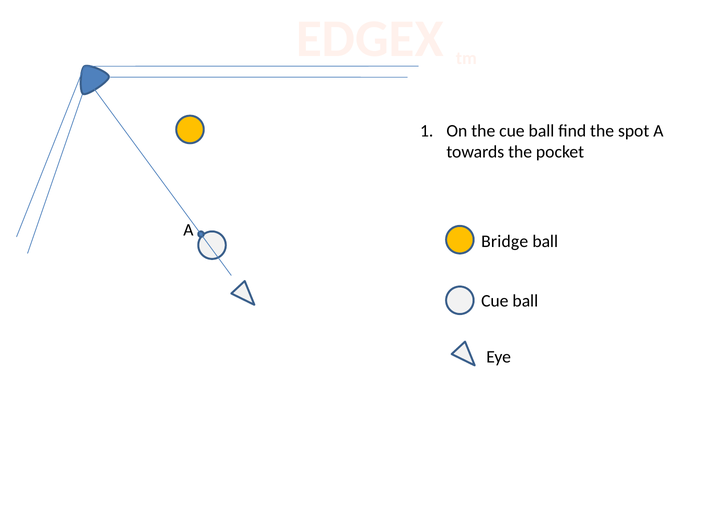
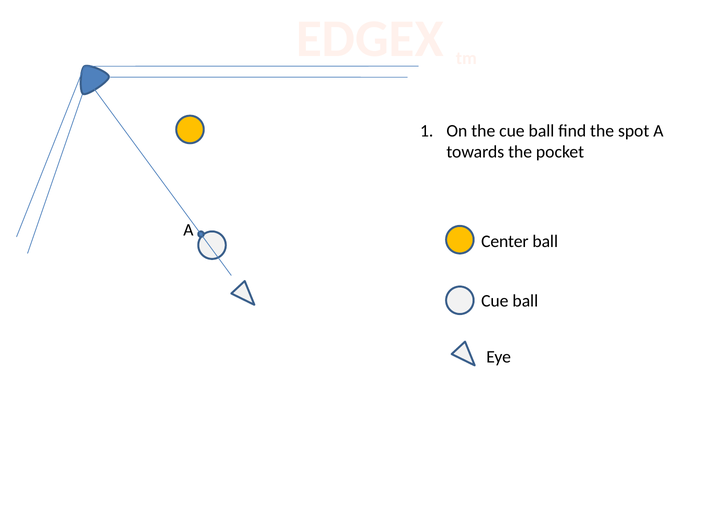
Bridge: Bridge -> Center
